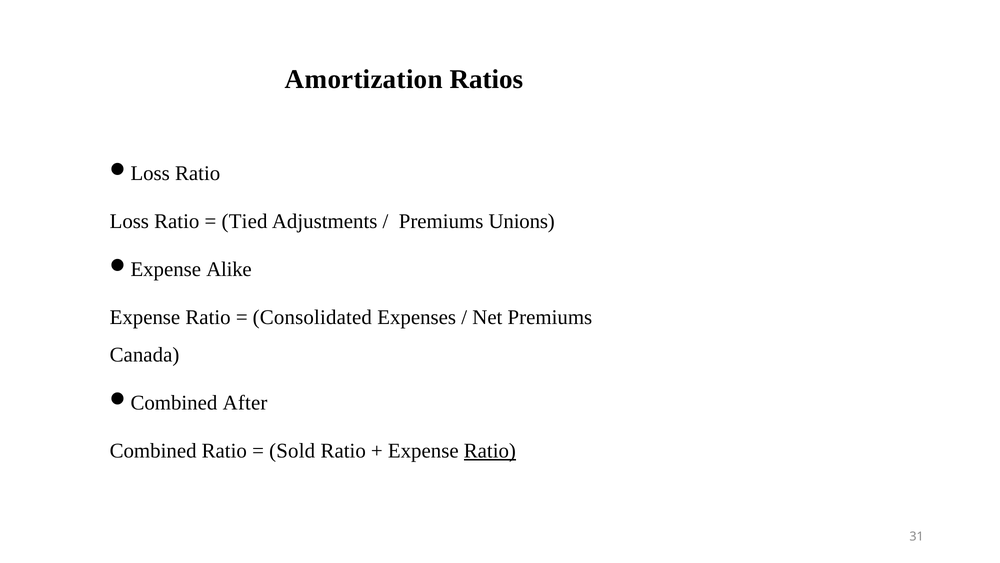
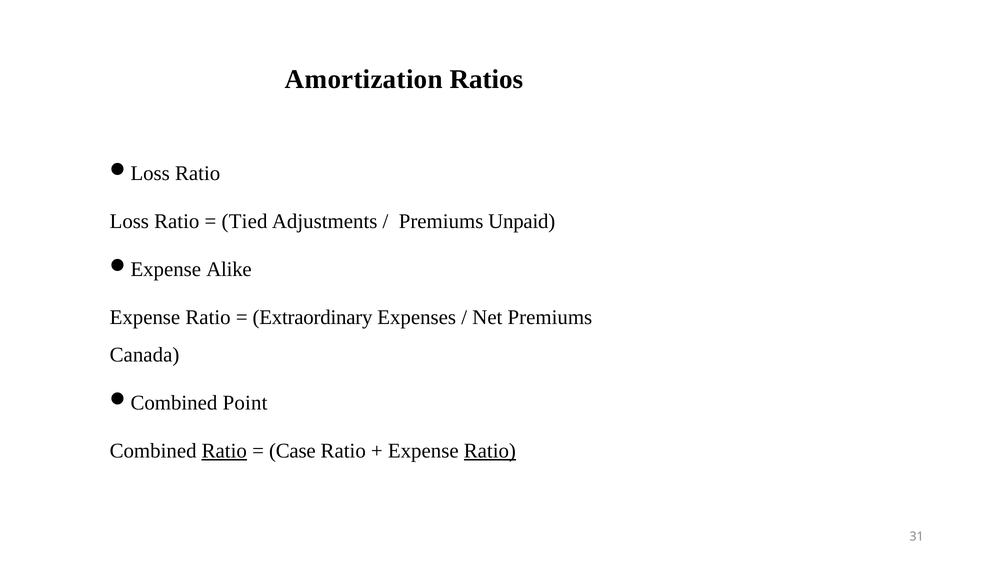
Unions: Unions -> Unpaid
Consolidated: Consolidated -> Extraordinary
After: After -> Point
Ratio at (224, 450) underline: none -> present
Sold: Sold -> Case
